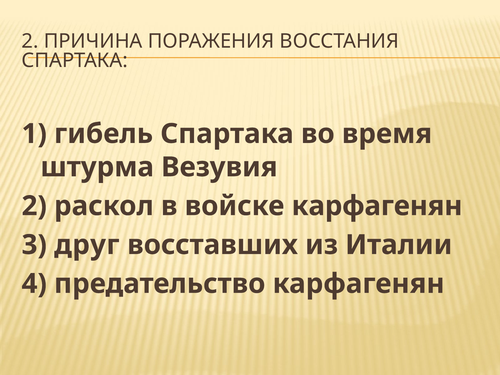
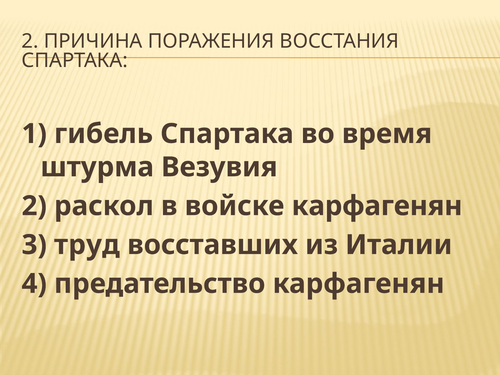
друг: друг -> труд
